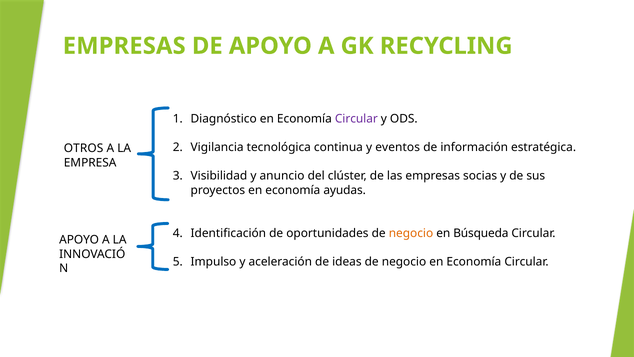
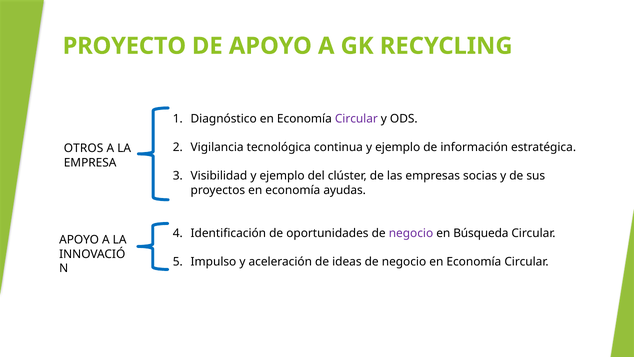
EMPRESAS at (124, 46): EMPRESAS -> PROYECTO
continua y eventos: eventos -> ejemplo
Visibilidad y anuncio: anuncio -> ejemplo
negocio at (411, 233) colour: orange -> purple
